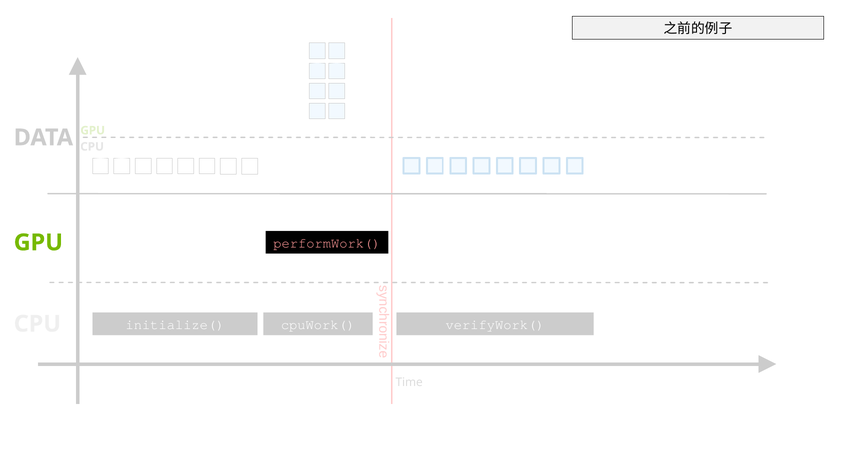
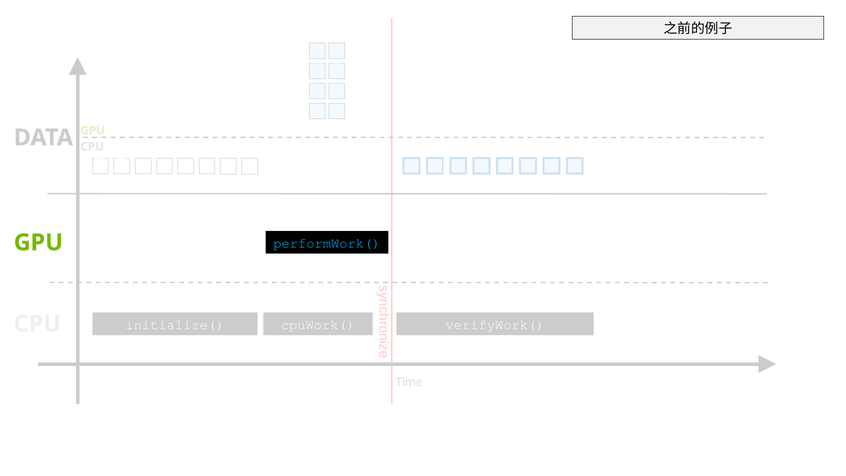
performWork( colour: pink -> light blue
